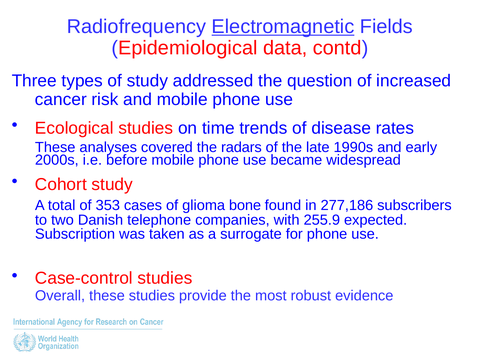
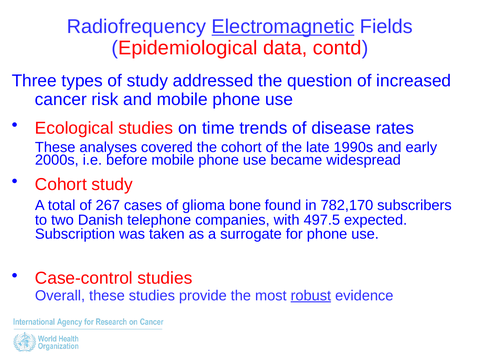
the radars: radars -> cohort
353: 353 -> 267
277,186: 277,186 -> 782,170
255.9: 255.9 -> 497.5
robust underline: none -> present
